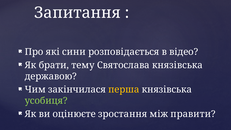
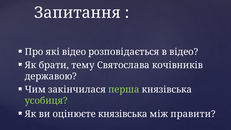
які сини: сини -> відео
Святослава князівська: князівська -> кочівників
перша colour: yellow -> light green
оцінюєте зростання: зростання -> князівська
